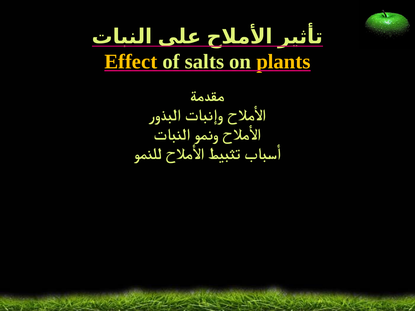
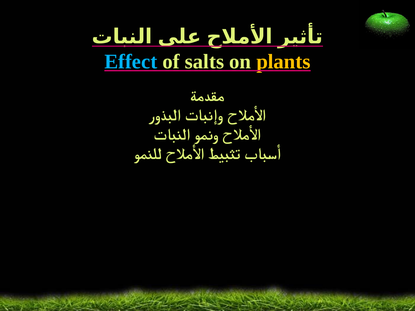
Effect colour: yellow -> light blue
